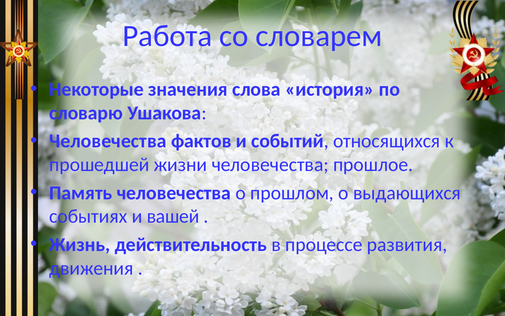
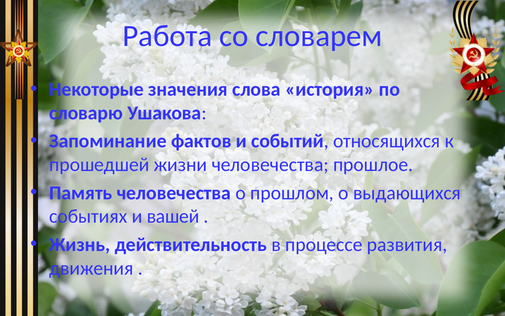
Человечества at (108, 141): Человечества -> Запоминание
